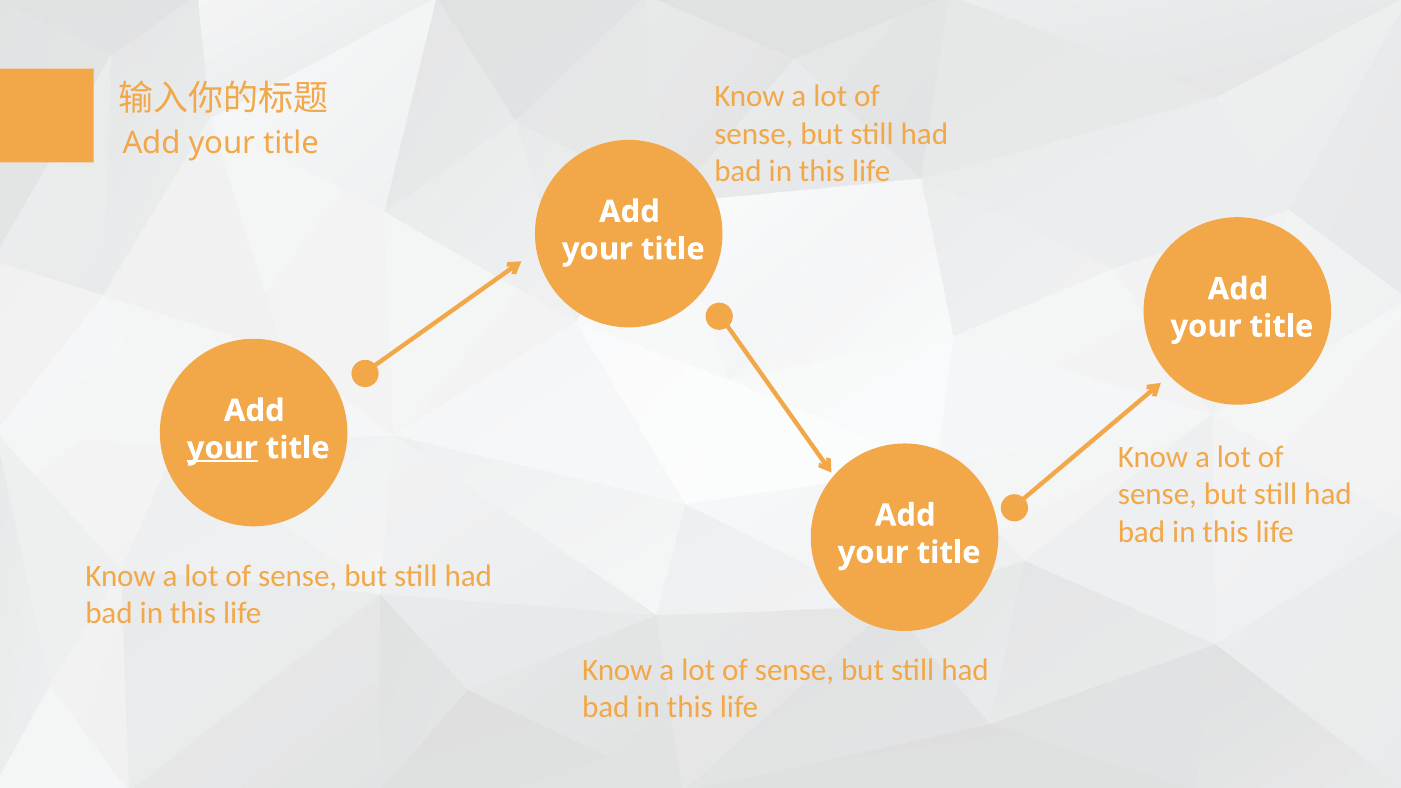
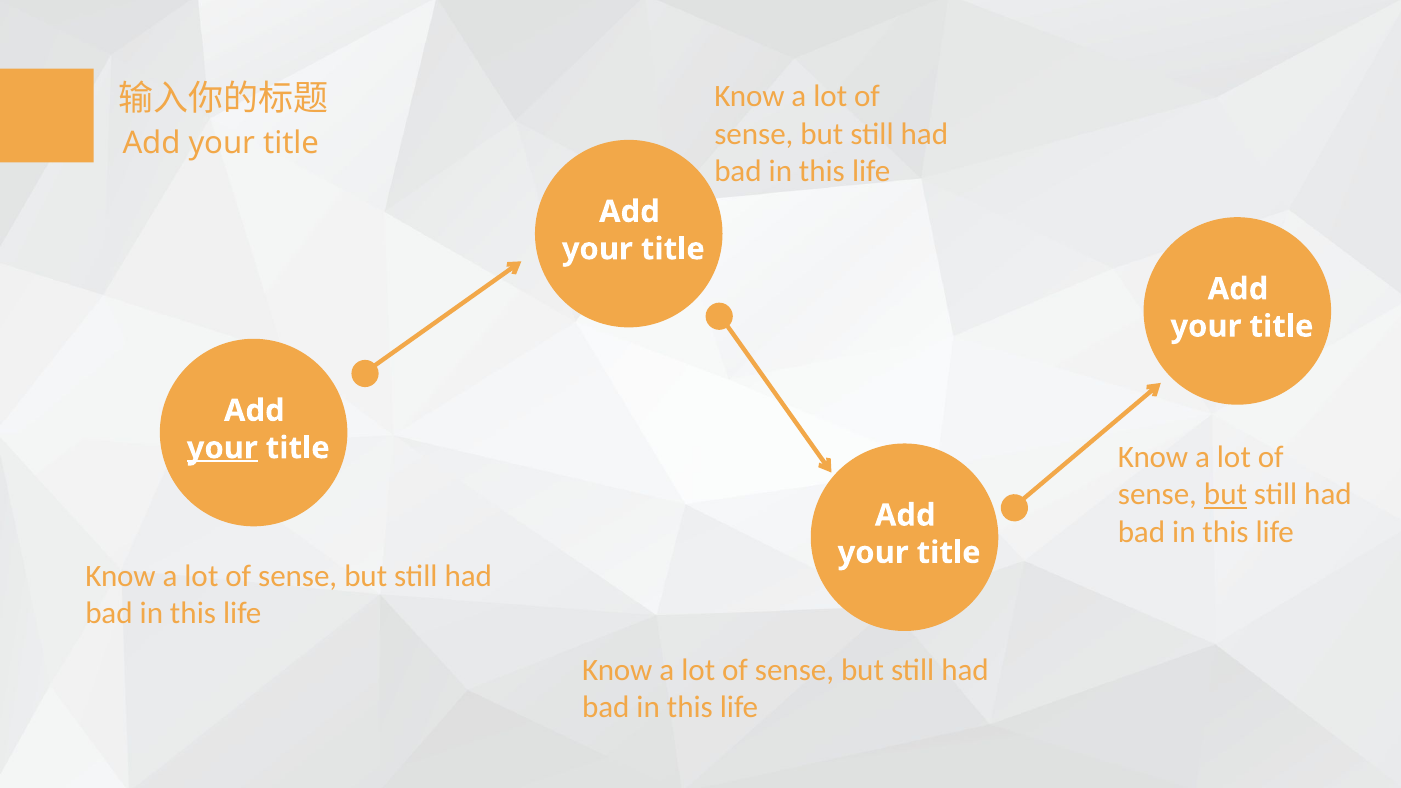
but at (1225, 495) underline: none -> present
